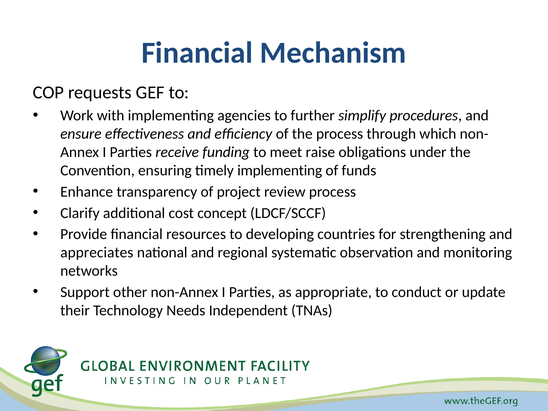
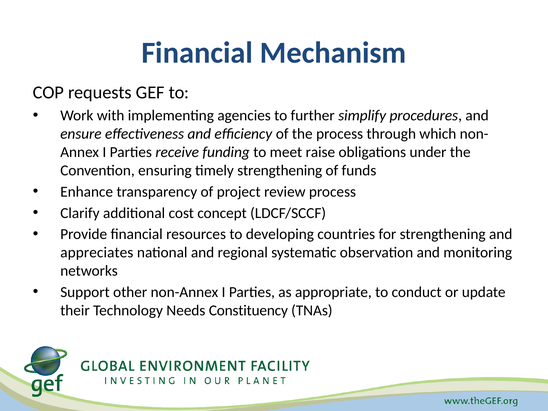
timely implementing: implementing -> strengthening
Independent: Independent -> Constituency
